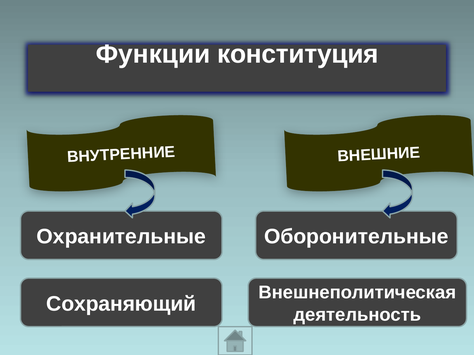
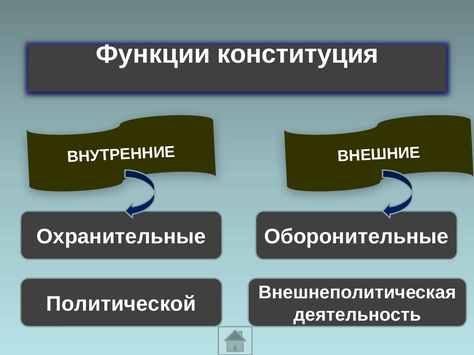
Сохраняющий: Сохраняющий -> Политической
